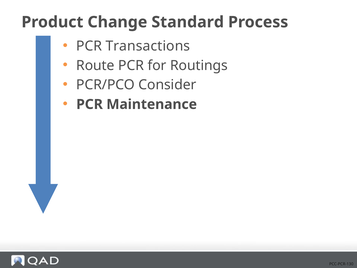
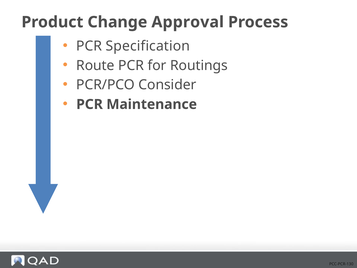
Standard: Standard -> Approval
Transactions: Transactions -> Specification
